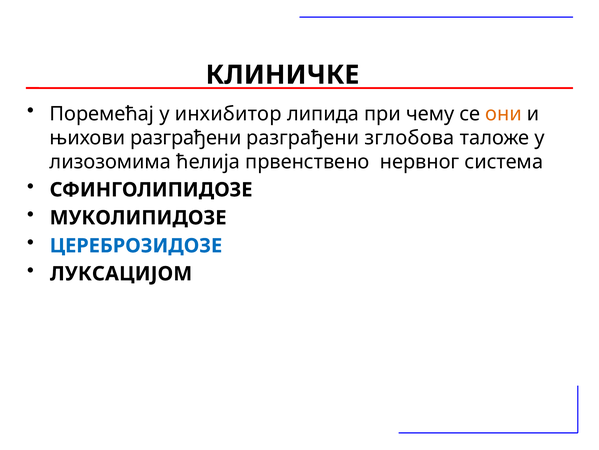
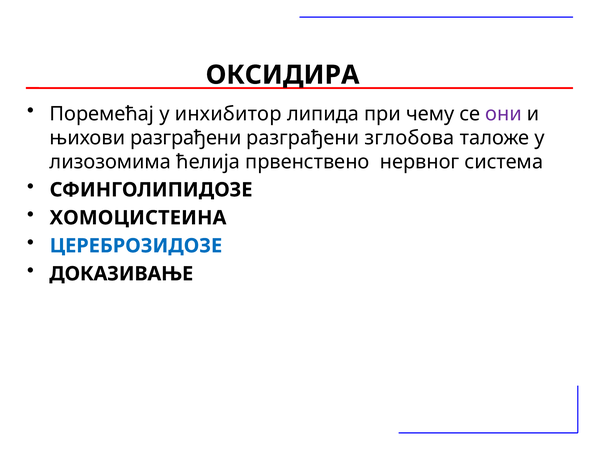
КЛИНИЧКЕ: КЛИНИЧКЕ -> ОКСИДИРА
они colour: orange -> purple
МУКОЛИПИДОЗЕ: МУКОЛИПИДОЗЕ -> ХОМОЦИСТЕИНА
ЛУКСАЦИЈОМ: ЛУКСАЦИЈОМ -> ДОКАЗИВАЊЕ
